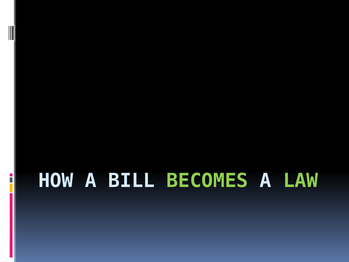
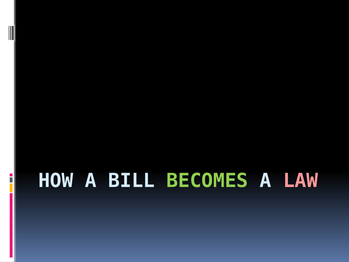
LAW colour: light green -> pink
